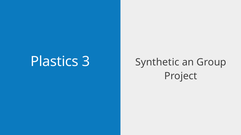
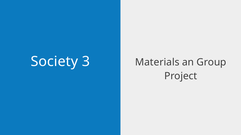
Plastics: Plastics -> Society
Synthetic: Synthetic -> Materials
